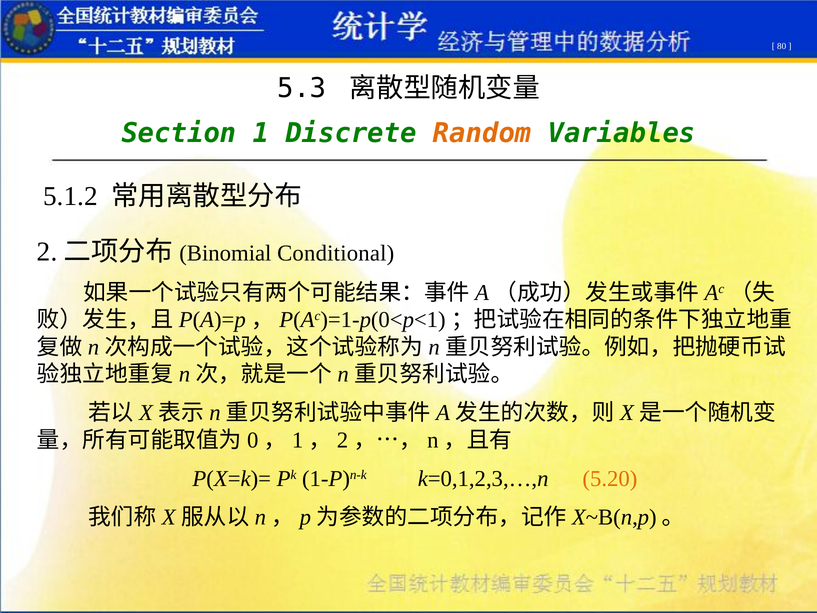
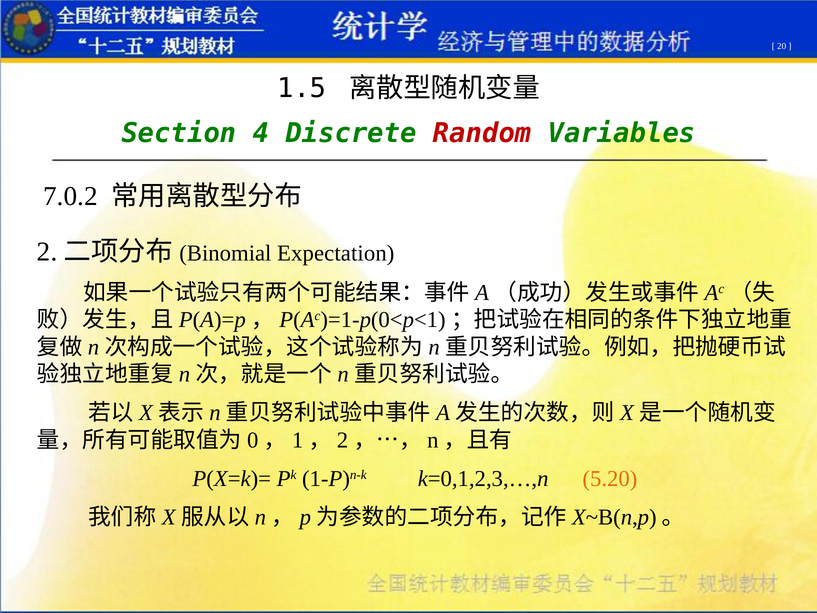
80: 80 -> 20
5.3: 5.3 -> 1.5
1: 1 -> 4
Random colour: orange -> red
5.1.2: 5.1.2 -> 7.0.2
Conditional: Conditional -> Expectation
